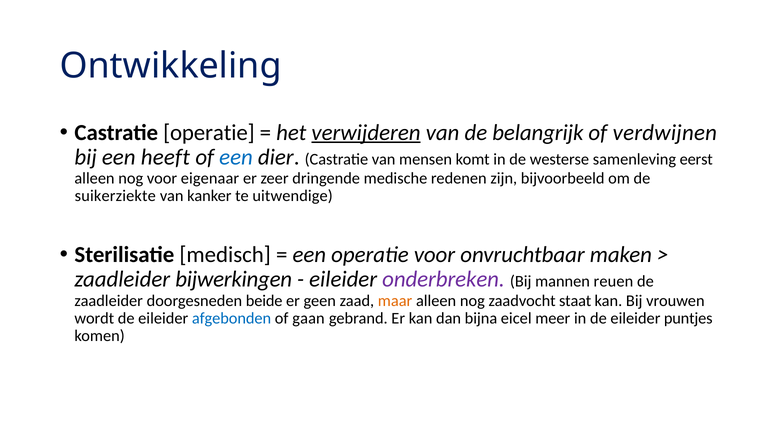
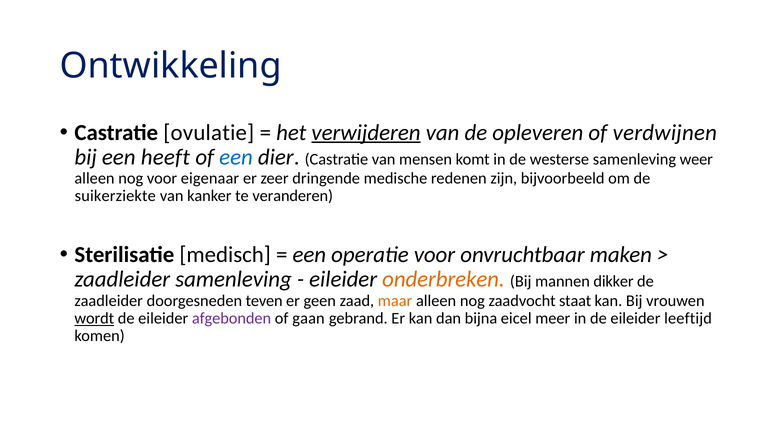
Castratie operatie: operatie -> ovulatie
belangrijk: belangrijk -> opleveren
eerst: eerst -> weer
uitwendige: uitwendige -> veranderen
zaadleider bijwerkingen: bijwerkingen -> samenleving
onderbreken colour: purple -> orange
reuen: reuen -> dikker
beide: beide -> teven
wordt underline: none -> present
afgebonden colour: blue -> purple
puntjes: puntjes -> leeftijd
